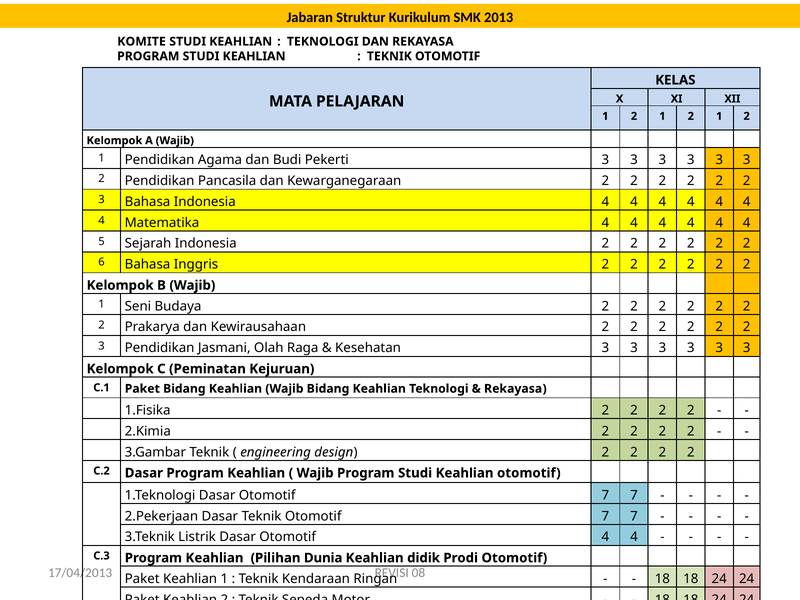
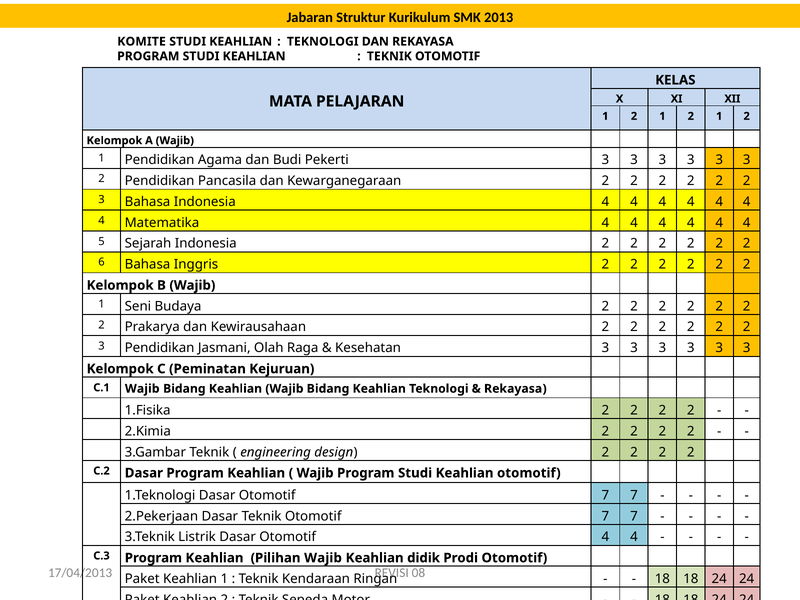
C.1 Paket: Paket -> Wajib
Pilihan Dunia: Dunia -> Wajib
